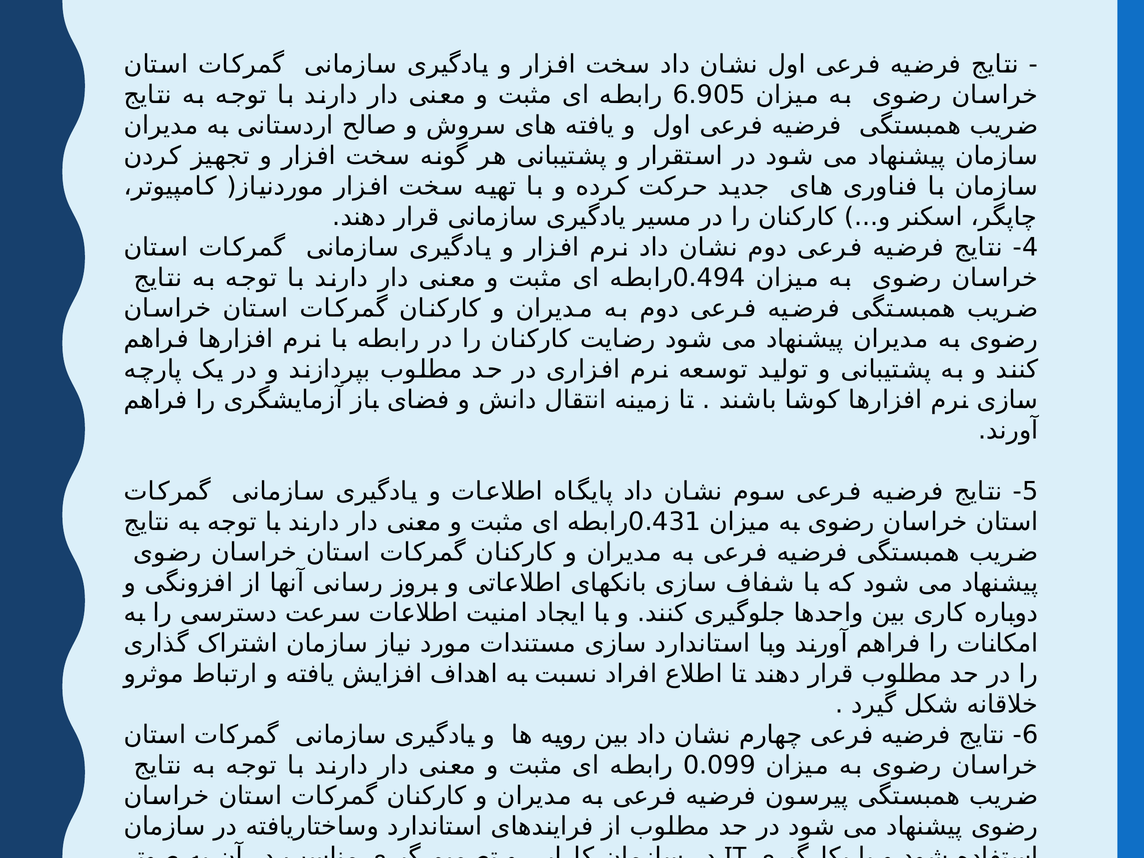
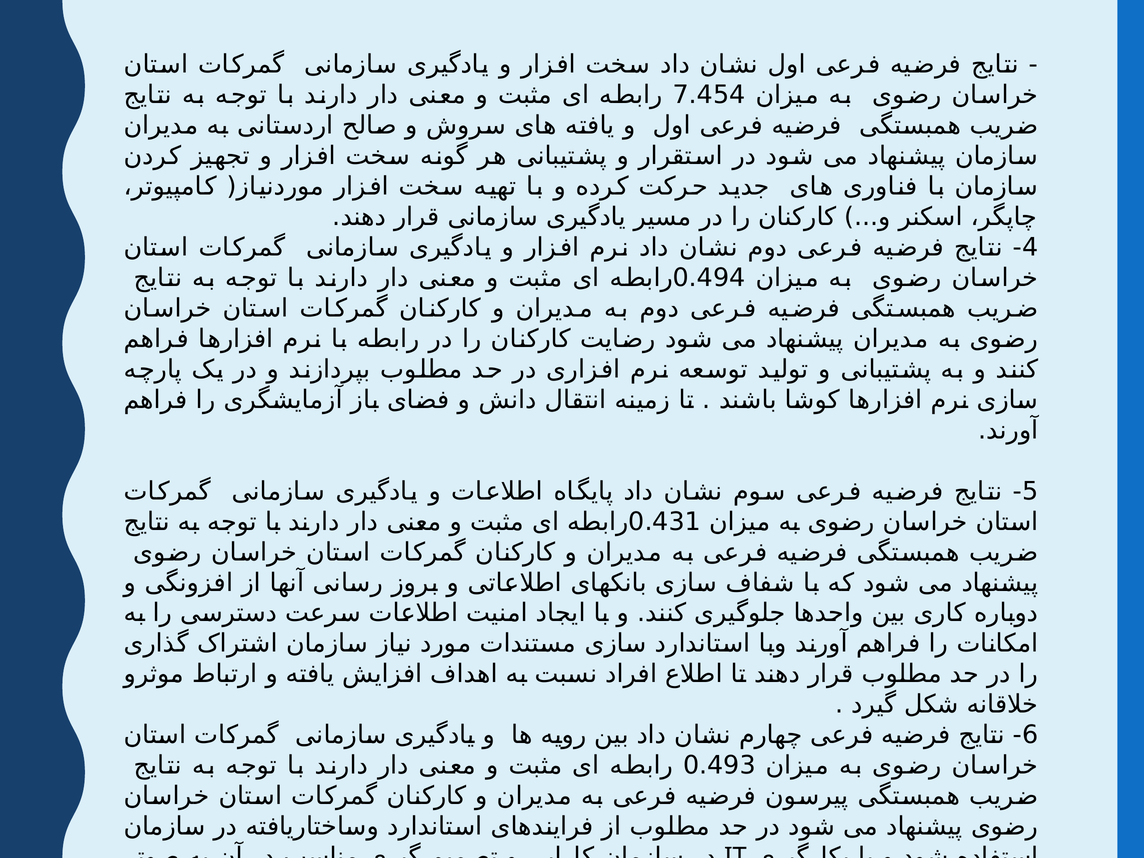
6.905: 6.905 -> 7.454
0.099: 0.099 -> 0.493
